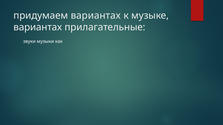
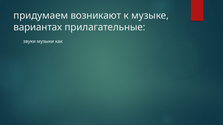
придумаем вариантах: вариантах -> возникают
